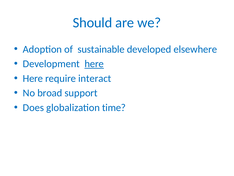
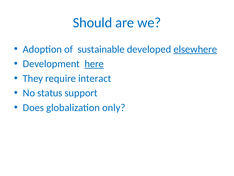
elsewhere underline: none -> present
Here at (33, 78): Here -> They
broad: broad -> status
time: time -> only
